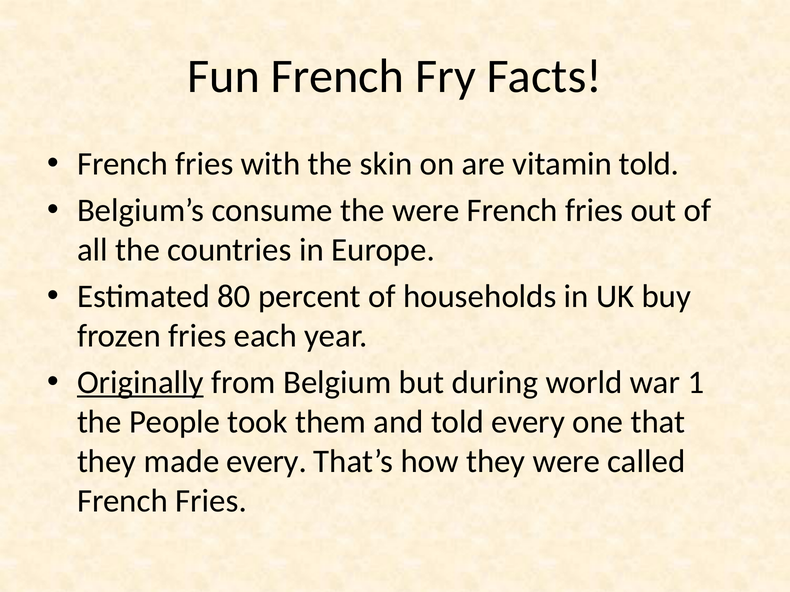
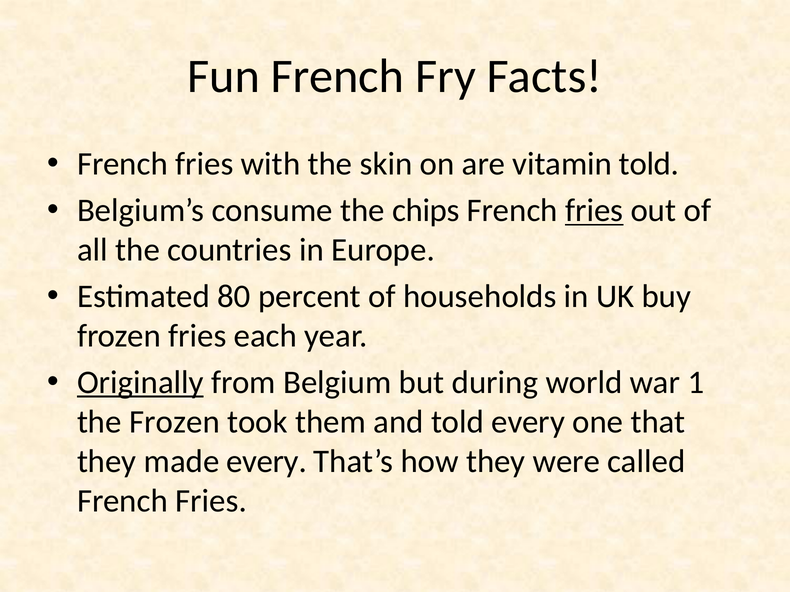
the were: were -> chips
fries at (594, 211) underline: none -> present
the People: People -> Frozen
